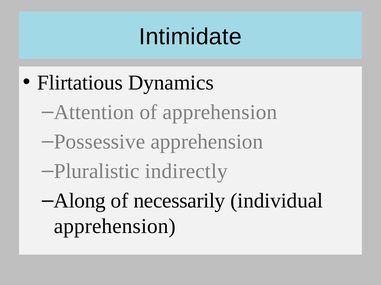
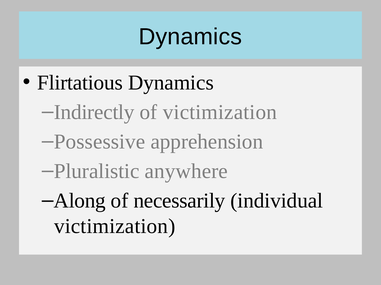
Intimidate at (190, 37): Intimidate -> Dynamics
Attention: Attention -> Indirectly
of apprehension: apprehension -> victimization
indirectly: indirectly -> anywhere
apprehension at (115, 227): apprehension -> victimization
